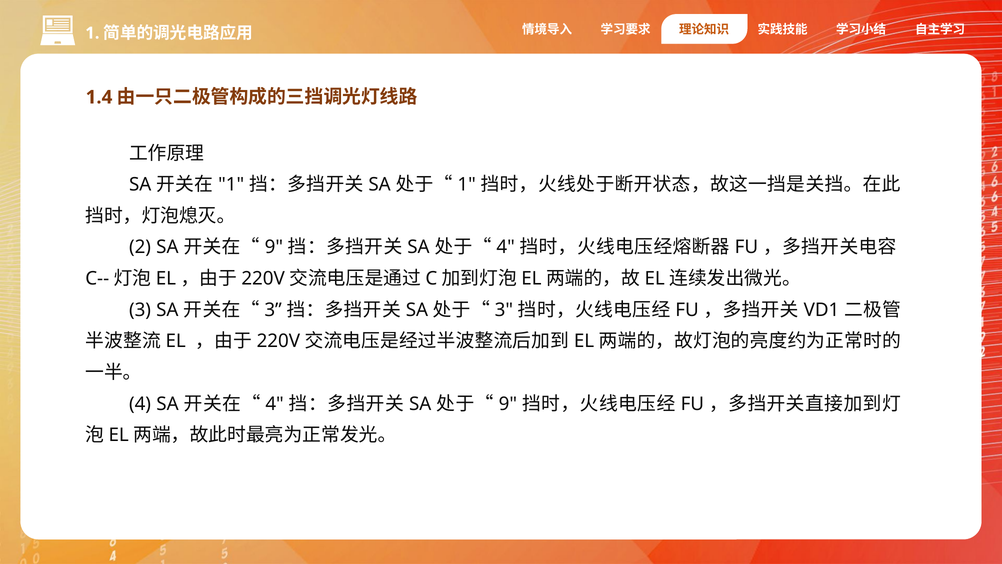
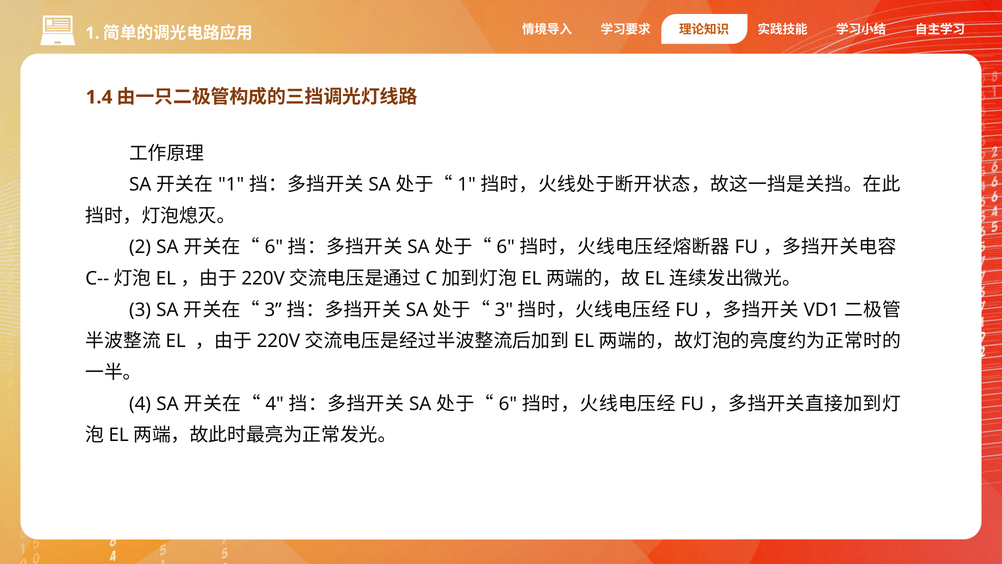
9 at (274, 247): 9 -> 6
4 at (506, 247): 4 -> 6
9 at (508, 404): 9 -> 6
